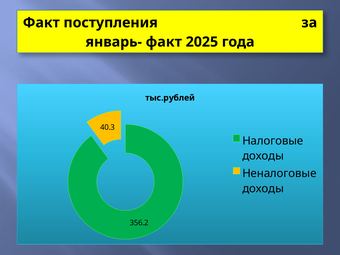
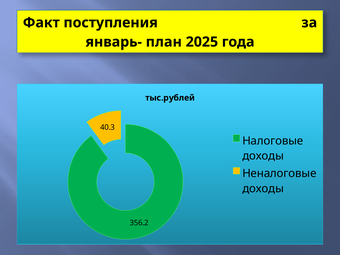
январь- факт: факт -> план
